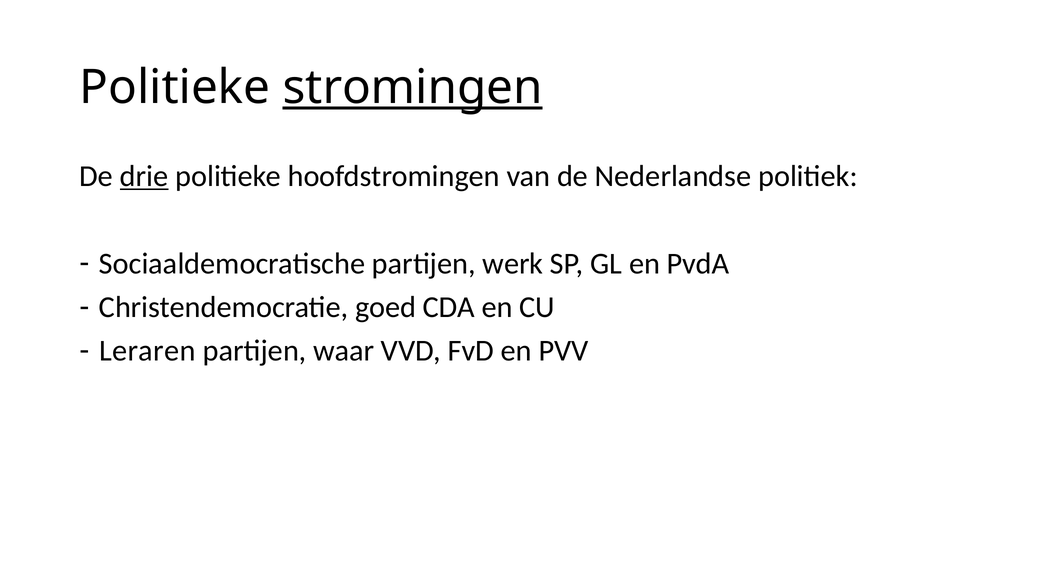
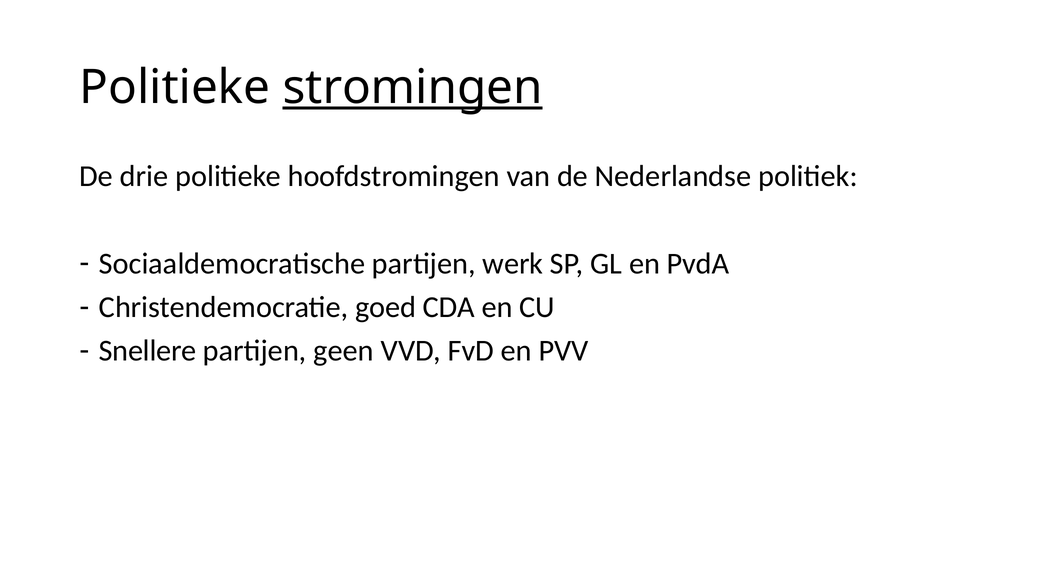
drie underline: present -> none
Leraren: Leraren -> Snellere
waar: waar -> geen
